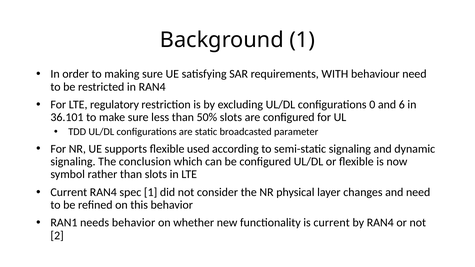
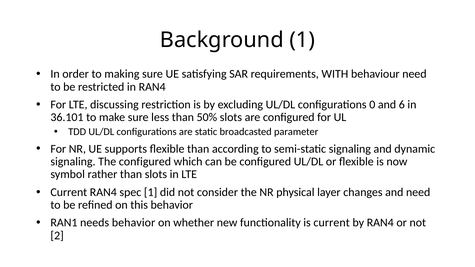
regulatory: regulatory -> discussing
flexible used: used -> than
The conclusion: conclusion -> configured
